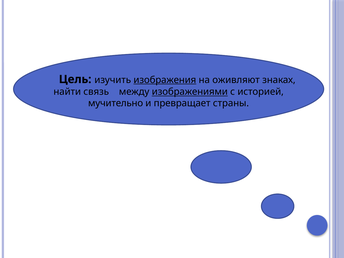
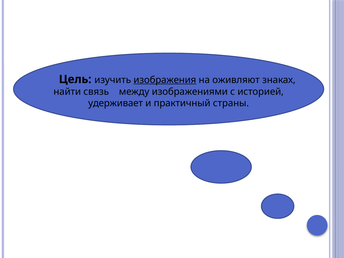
изображениями underline: present -> none
мучительно: мучительно -> удерживает
превращает: превращает -> практичный
